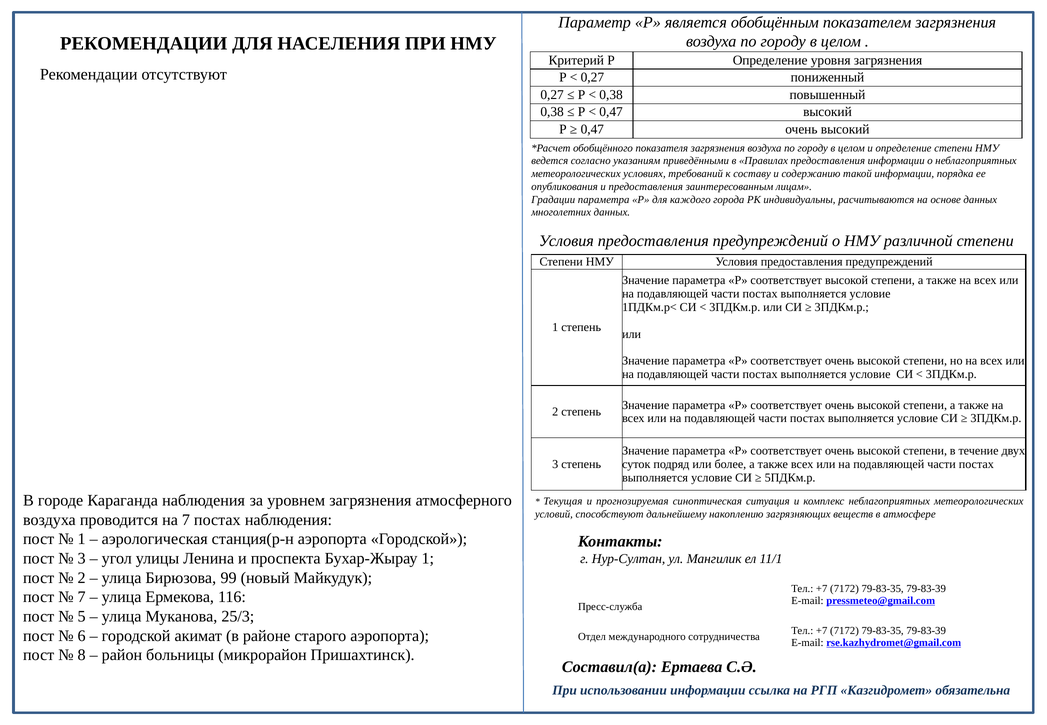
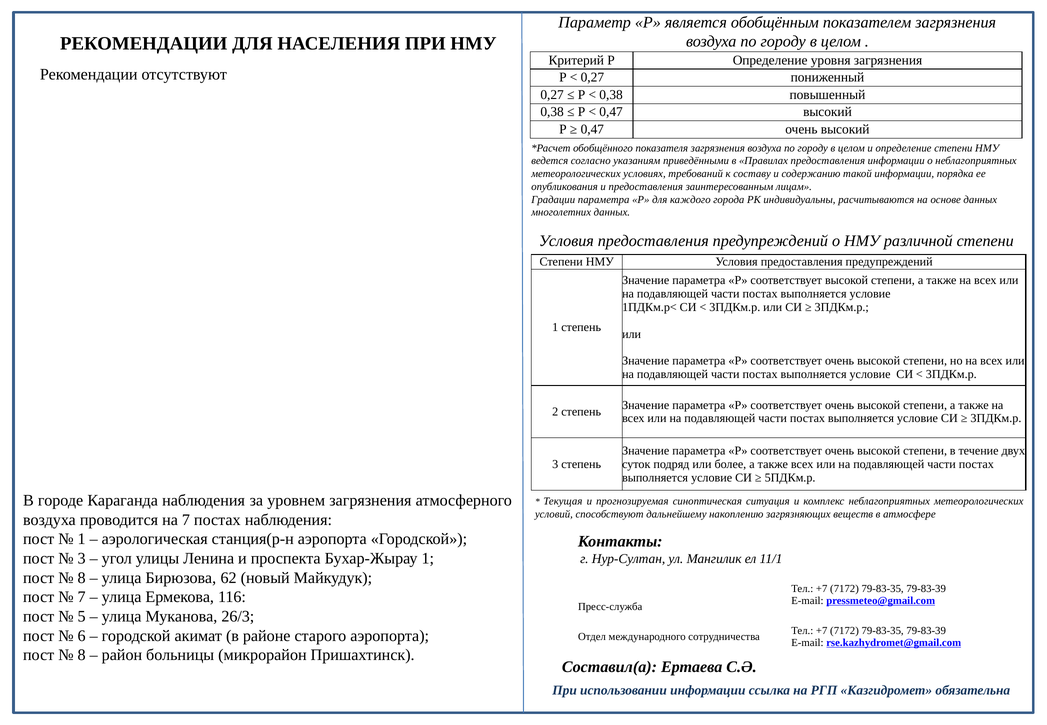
2 at (82, 578): 2 -> 8
99: 99 -> 62
25/3: 25/3 -> 26/3
